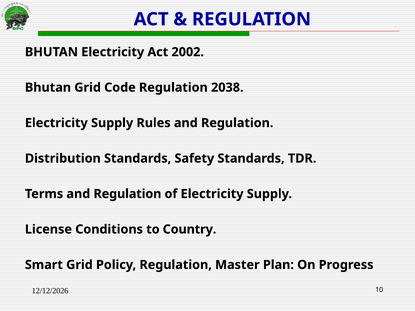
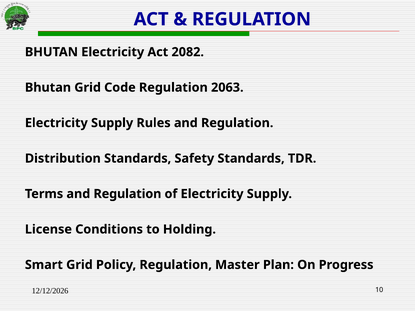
2002: 2002 -> 2082
2038: 2038 -> 2063
Country: Country -> Holding
